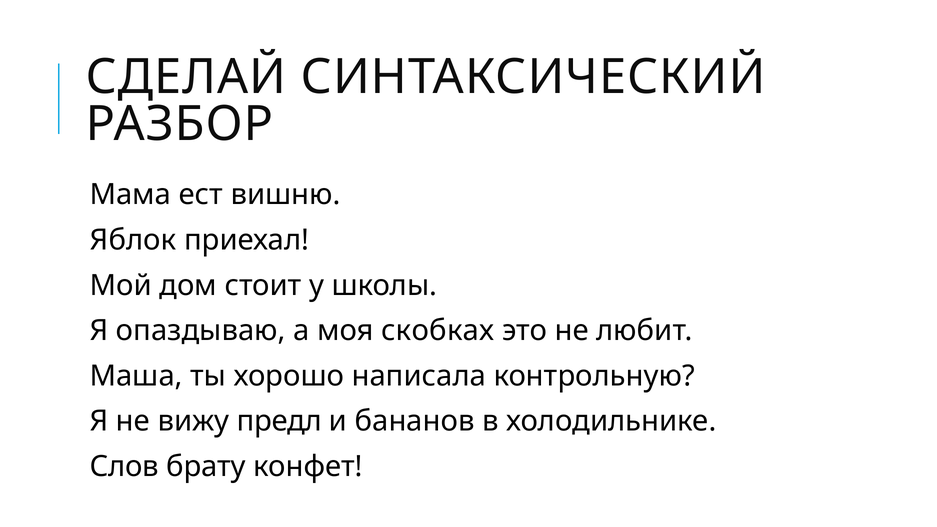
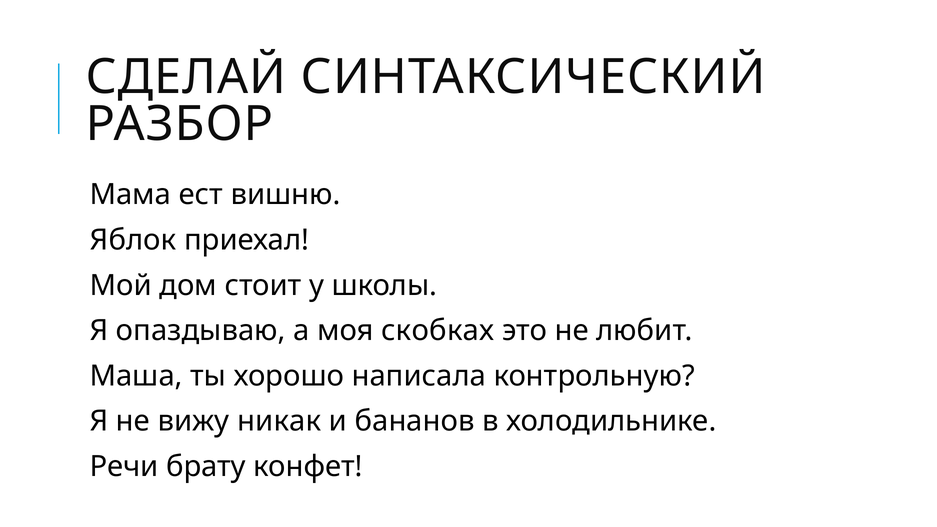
предл: предл -> никак
Слов: Слов -> Речи
